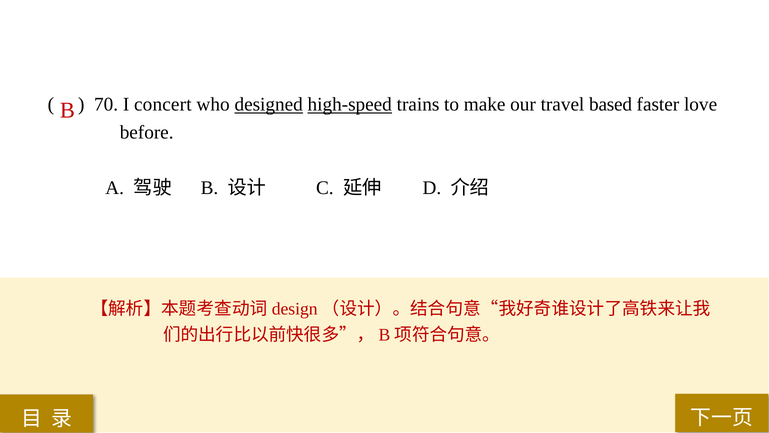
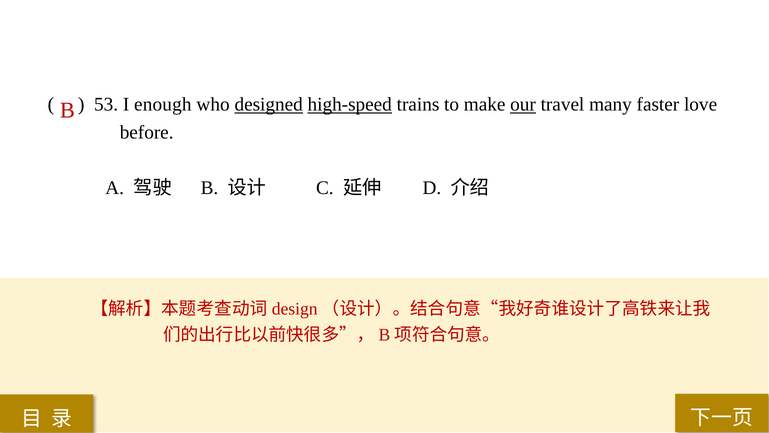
70: 70 -> 53
concert: concert -> enough
our underline: none -> present
based: based -> many
